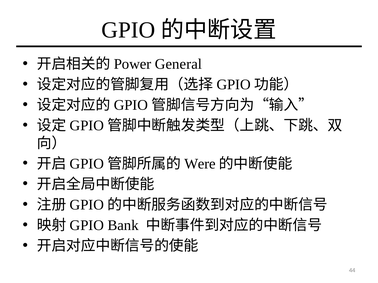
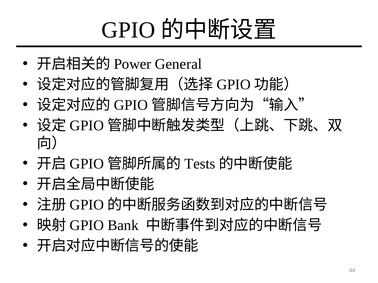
Were: Were -> Tests
